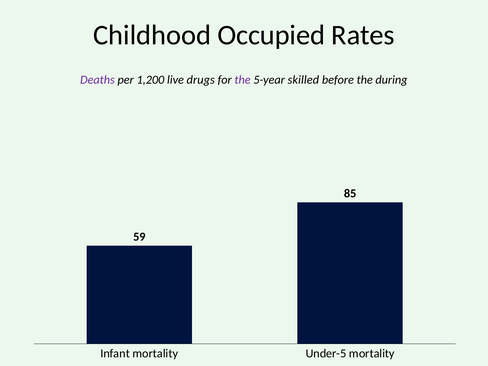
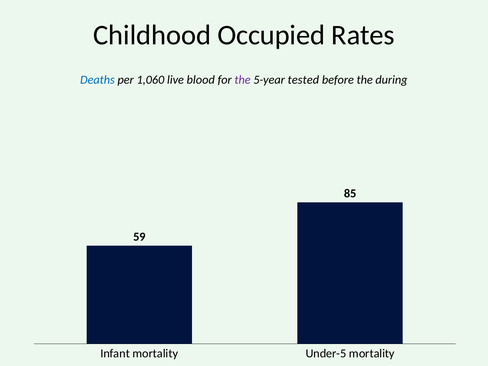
Deaths colour: purple -> blue
1,200: 1,200 -> 1,060
drugs: drugs -> blood
skilled: skilled -> tested
